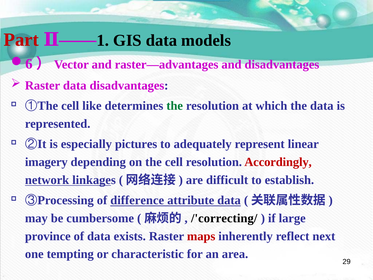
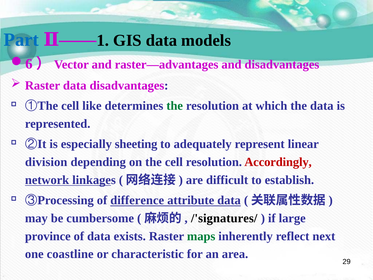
Part colour: red -> blue
pictures: pictures -> sheeting
imagery: imagery -> division
/'correcting/: /'correcting/ -> /'signatures/
maps colour: red -> green
tempting: tempting -> coastline
